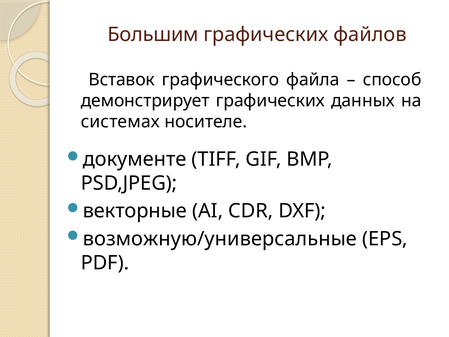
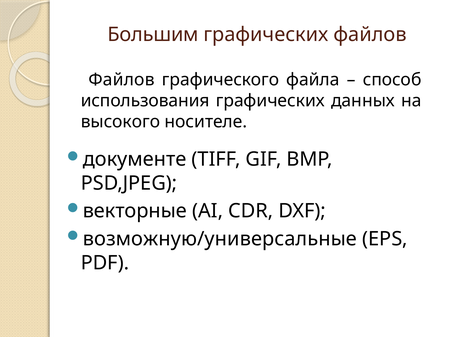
Вставок at (122, 80): Вставок -> Файлов
демонстрирует: демонстрирует -> использования
системах: системах -> высокого
